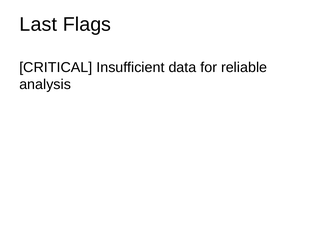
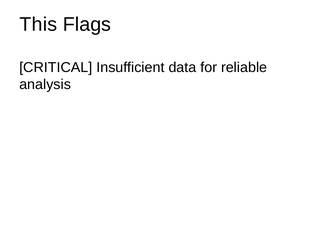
Last: Last -> This
